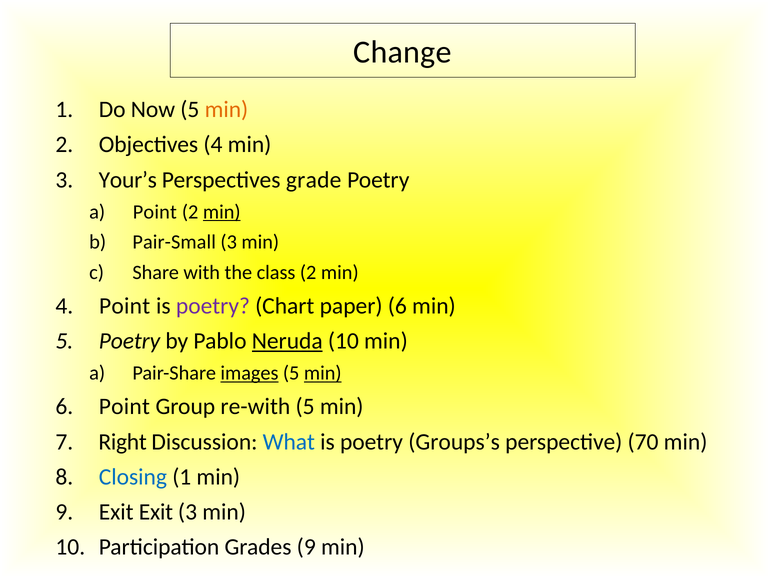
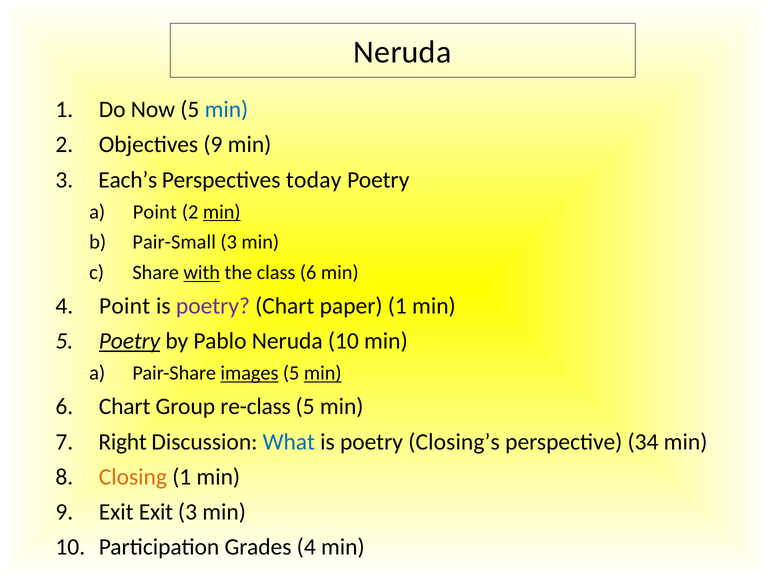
Change at (402, 52): Change -> Neruda
min at (226, 109) colour: orange -> blue
Objectives 4: 4 -> 9
Your’s: Your’s -> Each’s
grade: grade -> today
with underline: none -> present
class 2: 2 -> 6
paper 6: 6 -> 1
Poetry at (129, 341) underline: none -> present
Neruda at (287, 341) underline: present -> none
Point at (124, 406): Point -> Chart
re-with: re-with -> re-class
Groups’s: Groups’s -> Closing’s
70: 70 -> 34
Closing colour: blue -> orange
Grades 9: 9 -> 4
